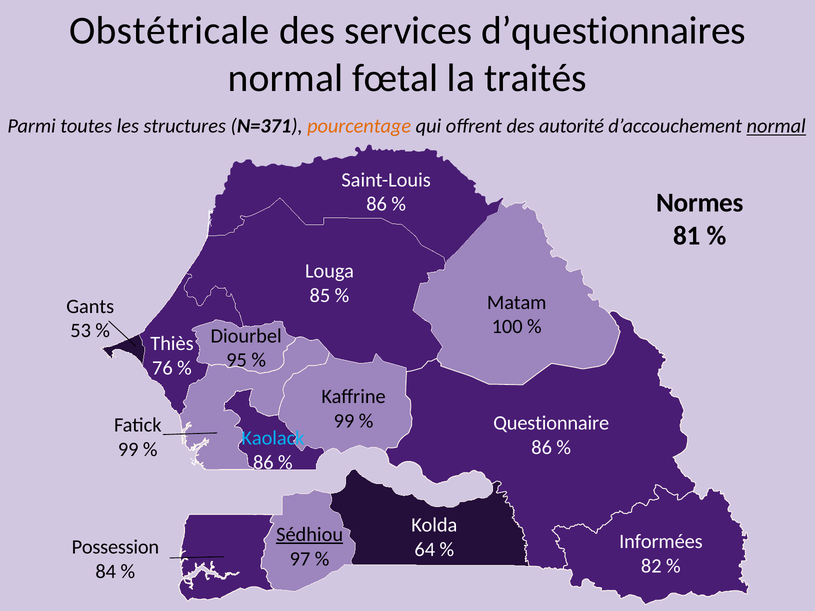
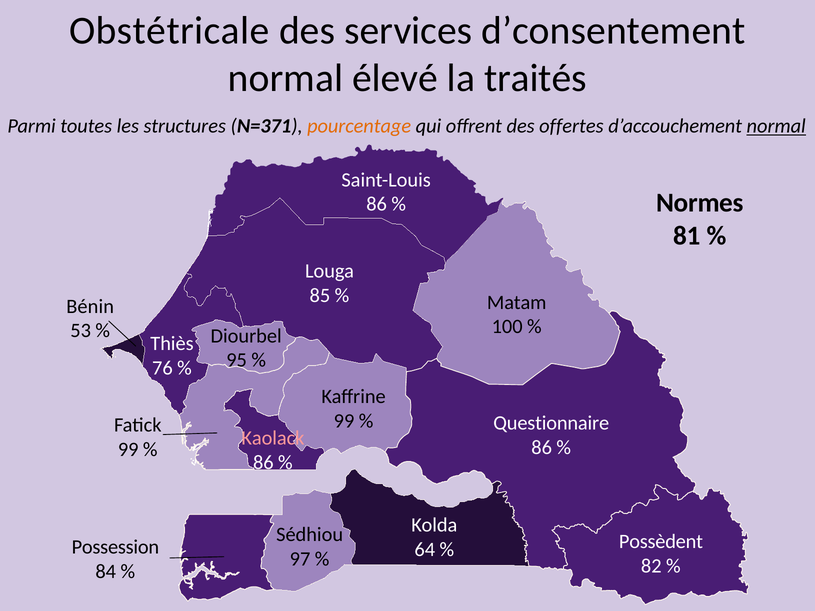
d’questionnaires: d’questionnaires -> d’consentement
fœtal: fœtal -> élevé
autorité: autorité -> offertes
Gants: Gants -> Bénin
Kaolack colour: light blue -> pink
Sédhiou underline: present -> none
Informées: Informées -> Possèdent
